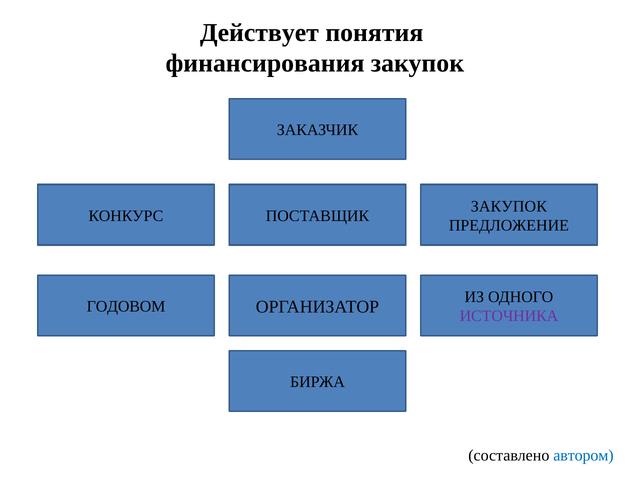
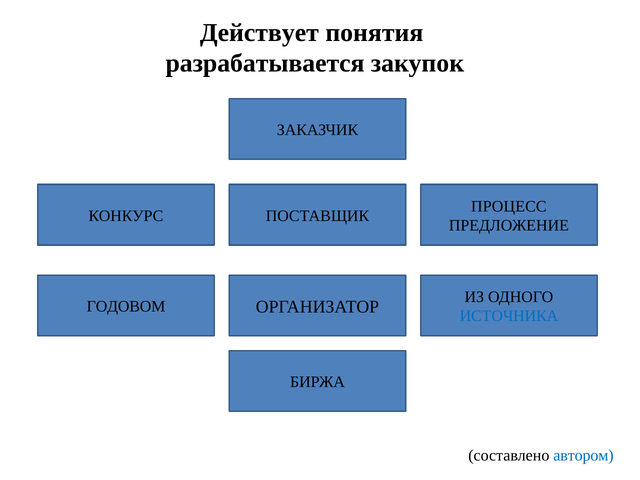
финансирования: финансирования -> разрабатывается
ЗАКУПОК at (509, 206): ЗАКУПОК -> ПРОЦЕСС
ИСТОЧНИКА colour: purple -> blue
